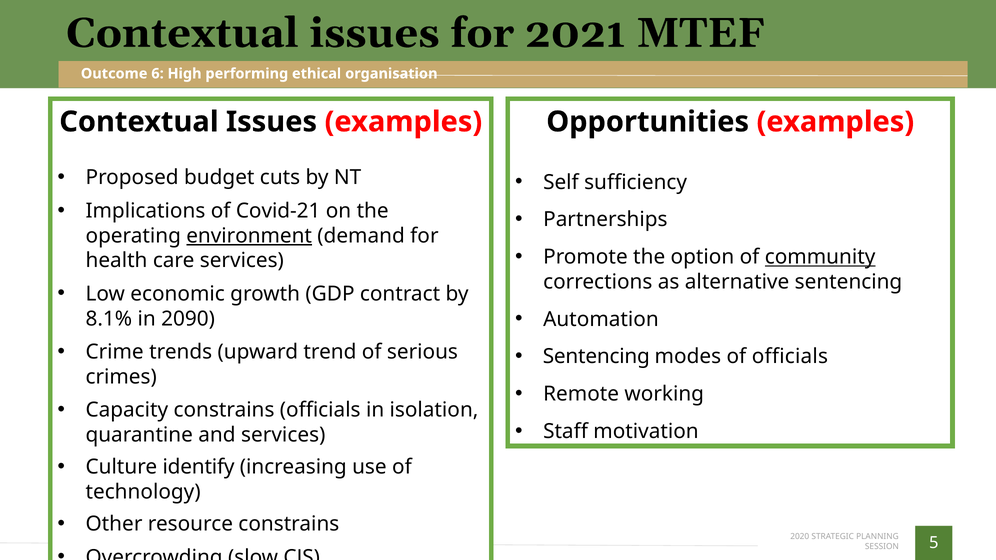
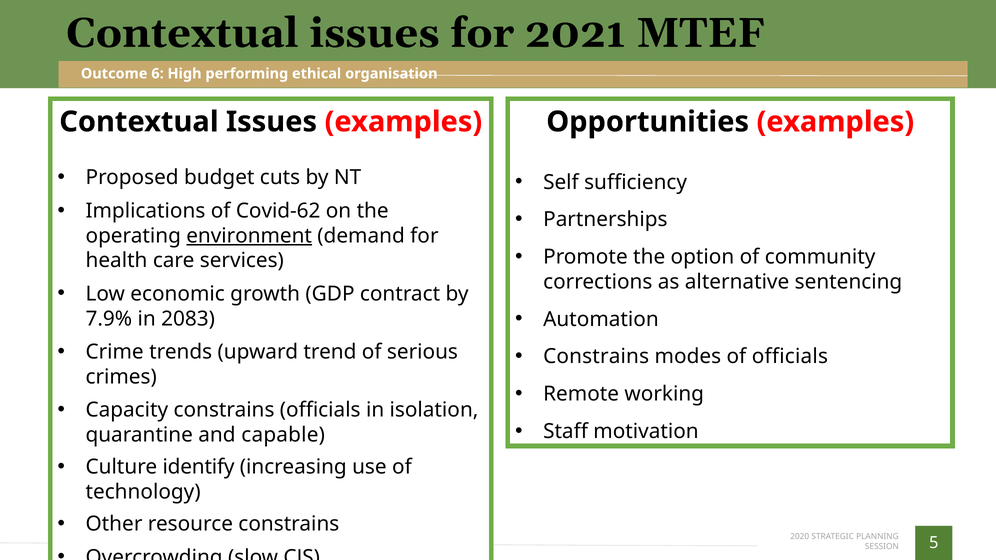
Covid-21: Covid-21 -> Covid-62
community underline: present -> none
8.1%: 8.1% -> 7.9%
2090: 2090 -> 2083
Sentencing at (596, 357): Sentencing -> Constrains
and services: services -> capable
